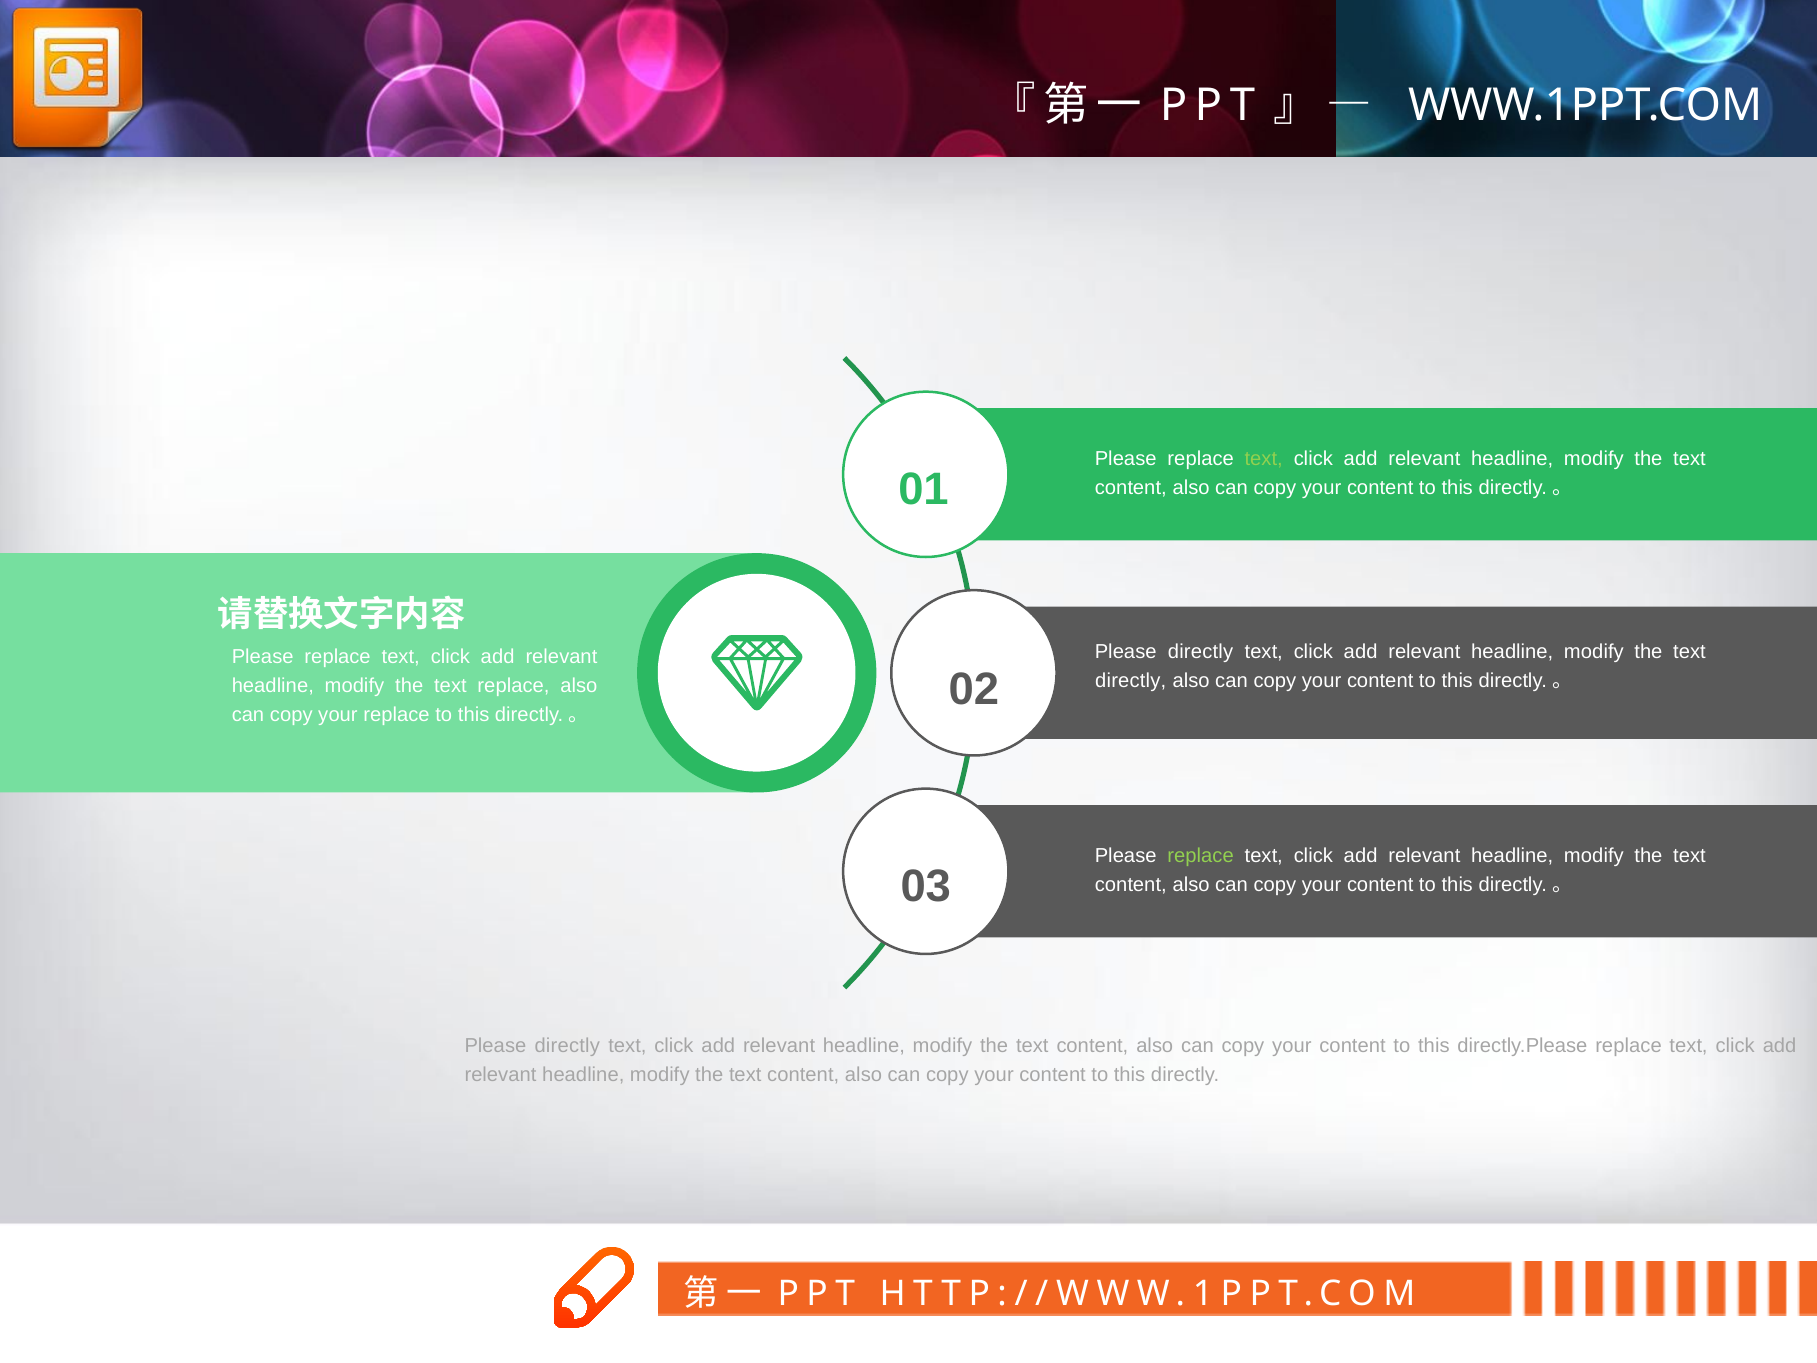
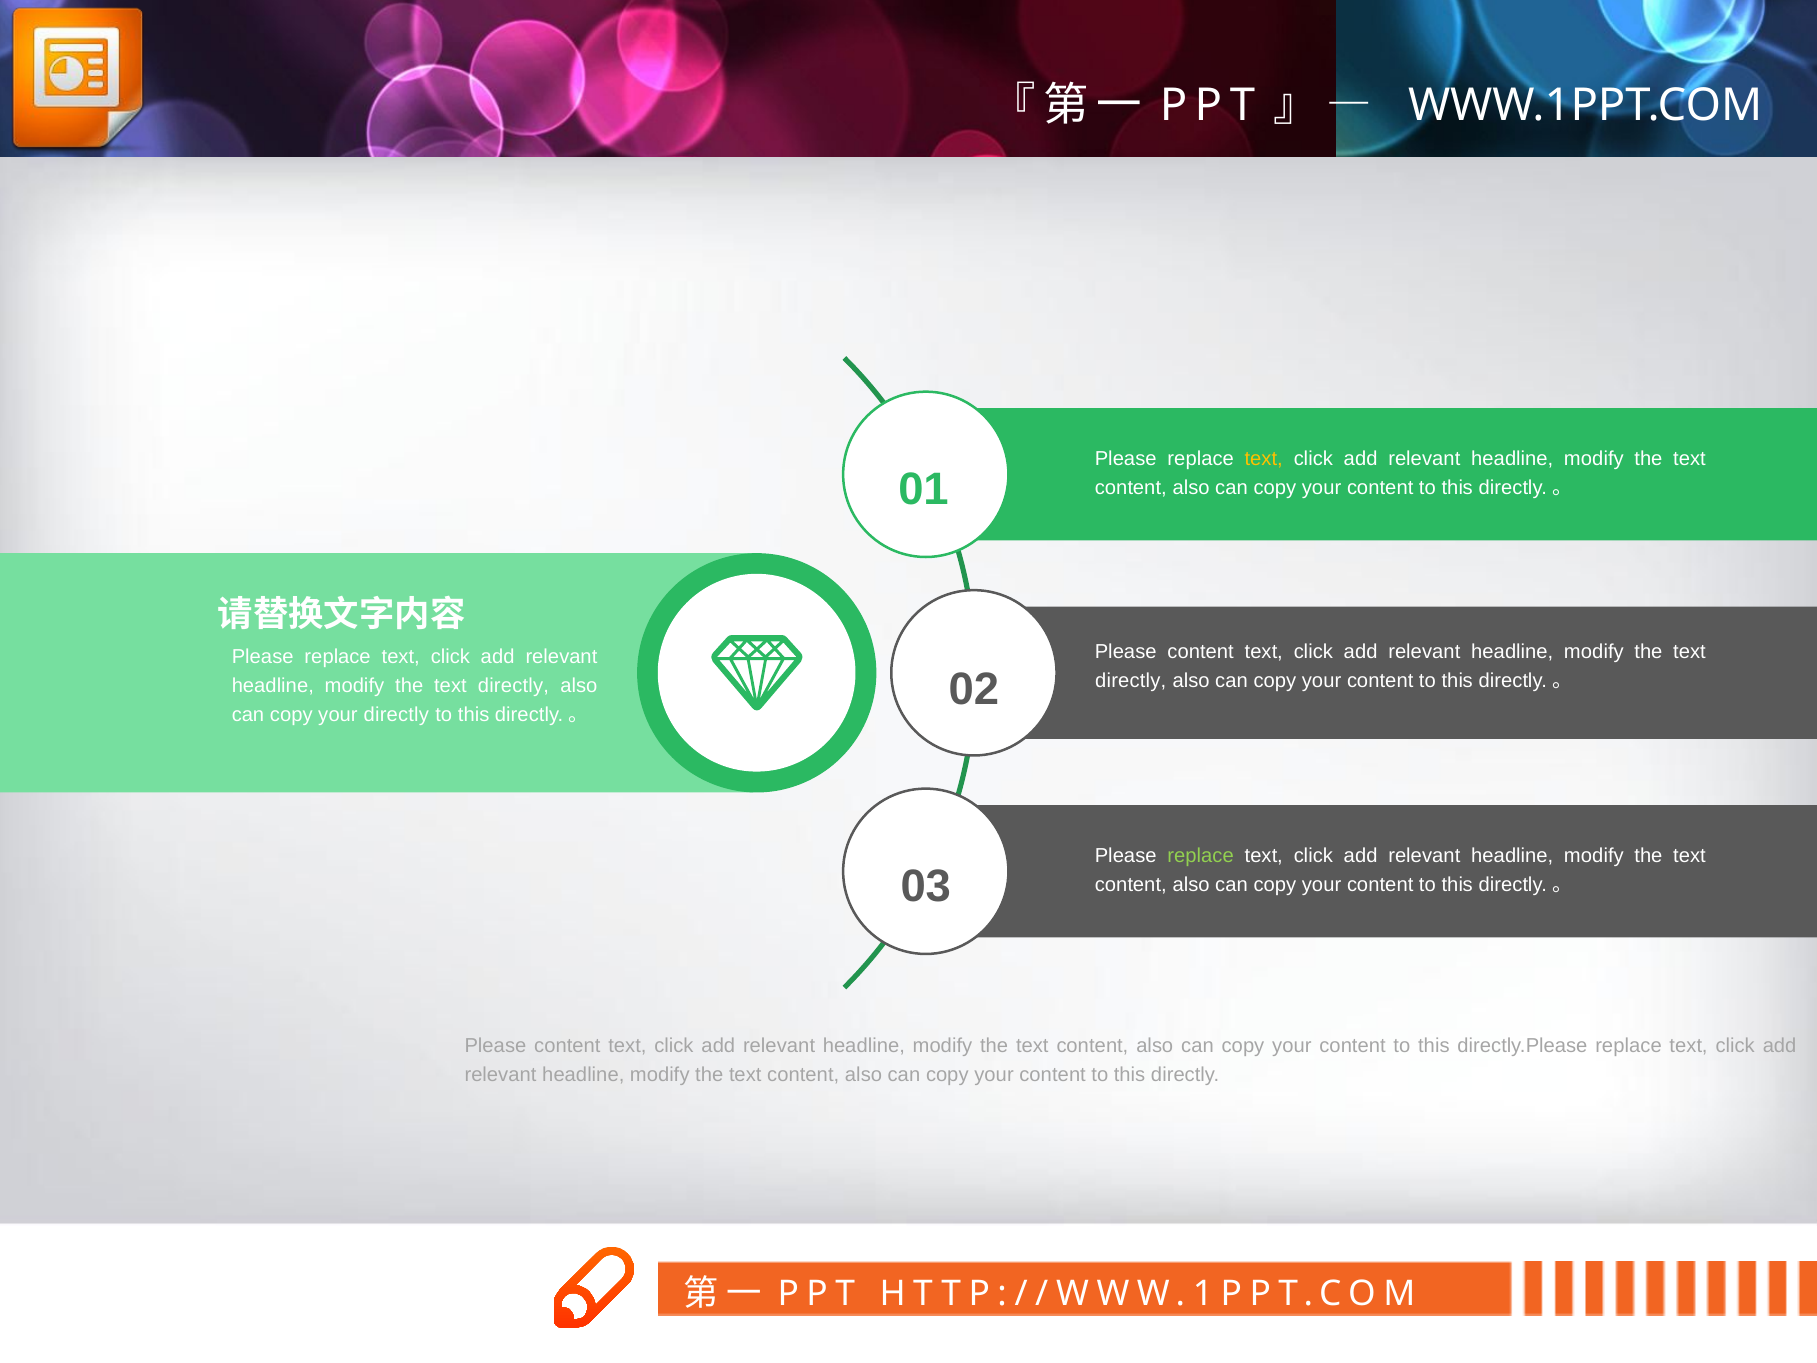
text at (1264, 459) colour: light green -> yellow
directly at (1201, 652): directly -> content
replace at (513, 686): replace -> directly
your replace: replace -> directly
directly at (567, 1045): directly -> content
